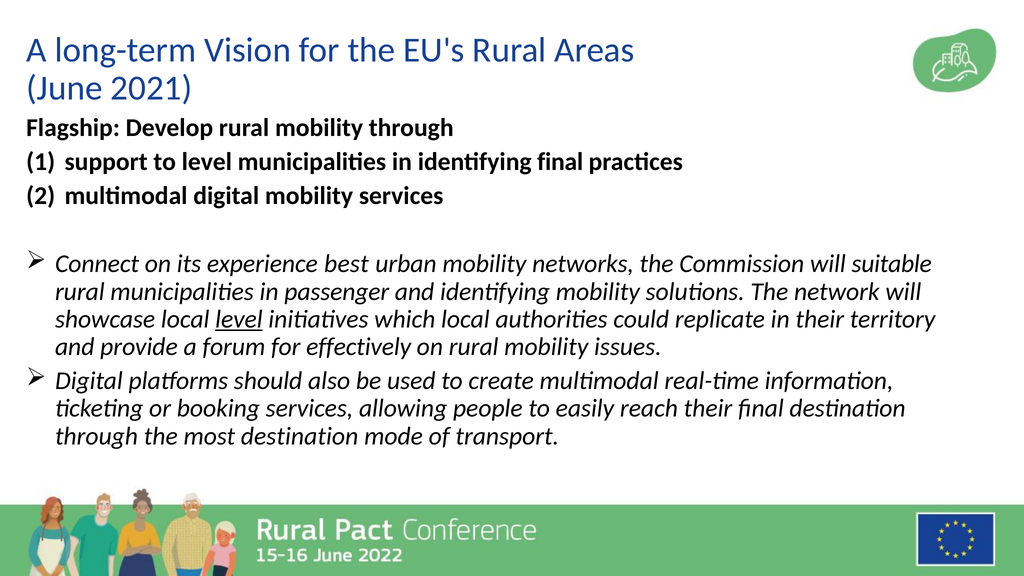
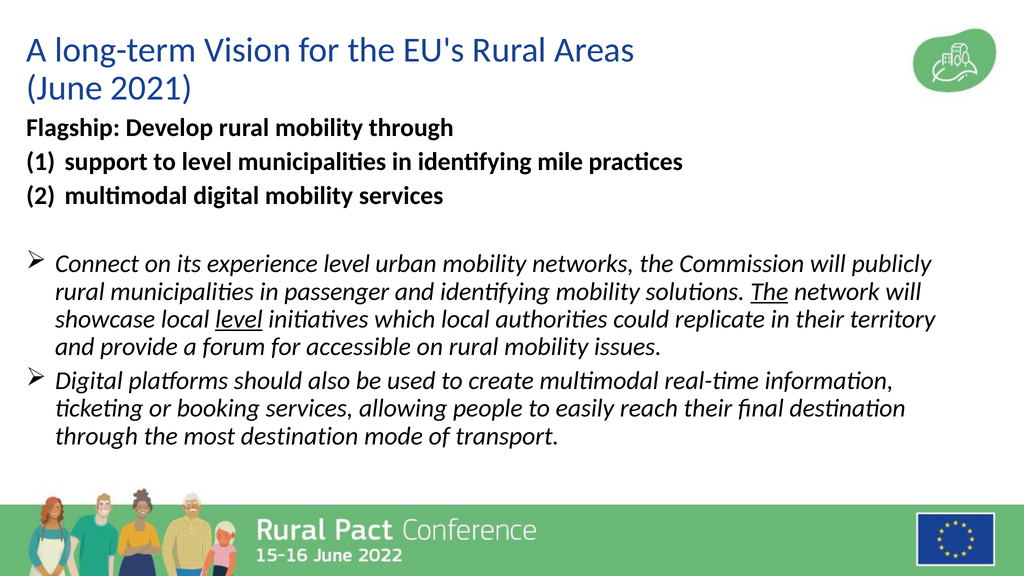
identifying final: final -> mile
experience best: best -> level
suitable: suitable -> publicly
The at (769, 292) underline: none -> present
effectively: effectively -> accessible
